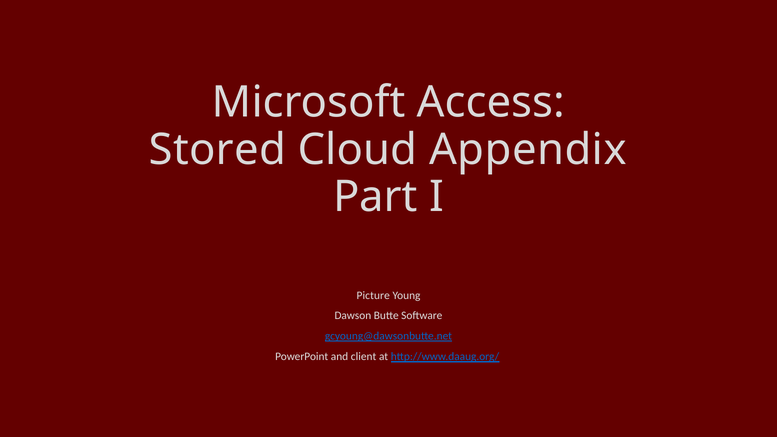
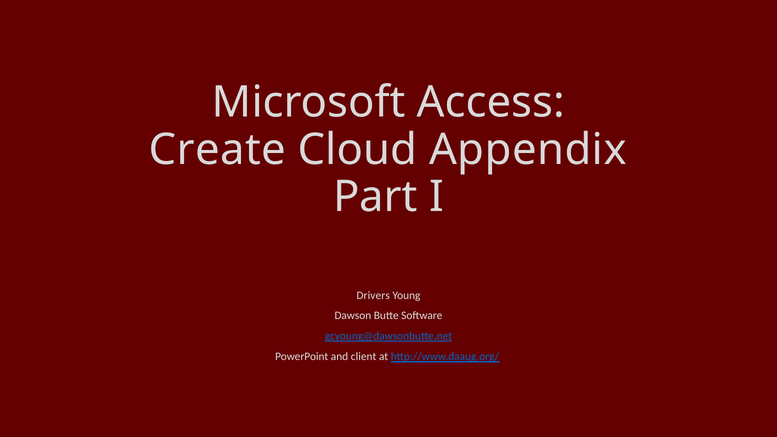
Stored: Stored -> Create
Picture: Picture -> Drivers
